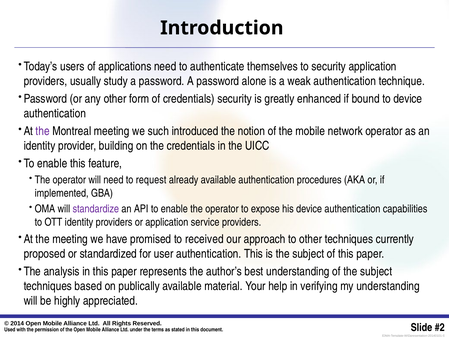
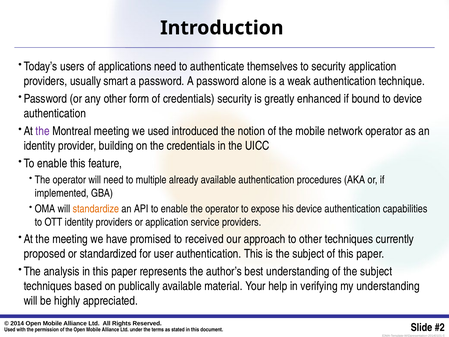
study: study -> smart
we such: such -> used
request: request -> multiple
standardize colour: purple -> orange
